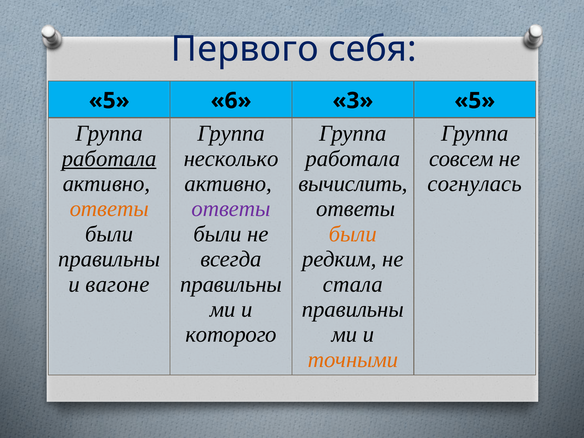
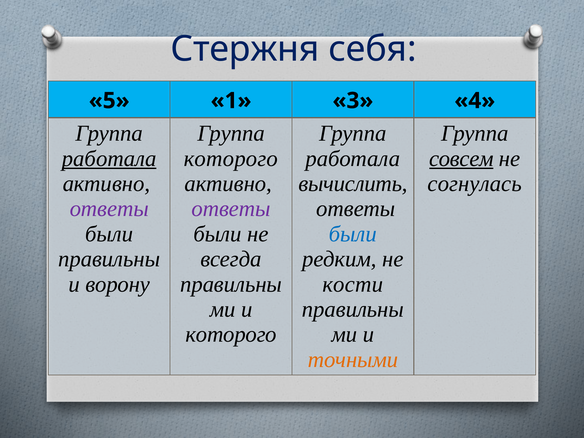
Первого: Первого -> Стержня
6: 6 -> 1
3 5: 5 -> 4
несколько at (231, 159): несколько -> которого
совсем underline: none -> present
ответы at (109, 209) colour: orange -> purple
были at (353, 234) colour: orange -> blue
вагоне: вагоне -> ворону
стала: стала -> кости
